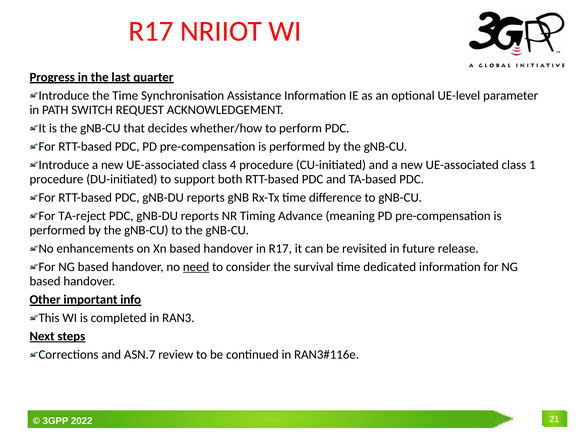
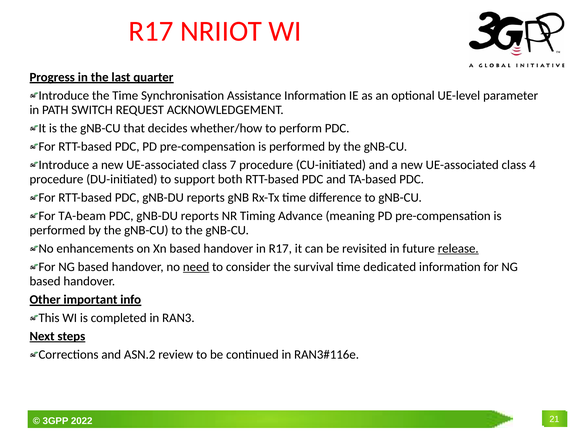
4: 4 -> 7
1: 1 -> 4
TA-reject: TA-reject -> TA-beam
release underline: none -> present
ASN.7: ASN.7 -> ASN.2
